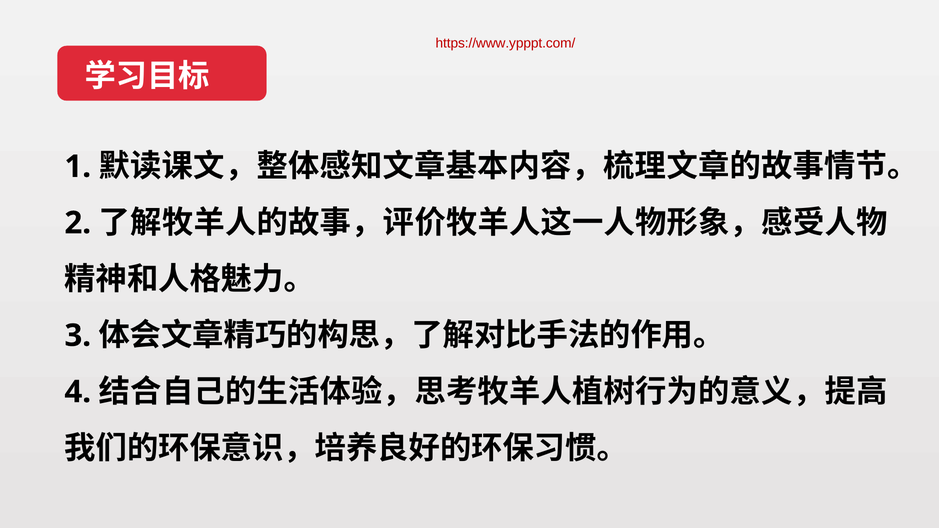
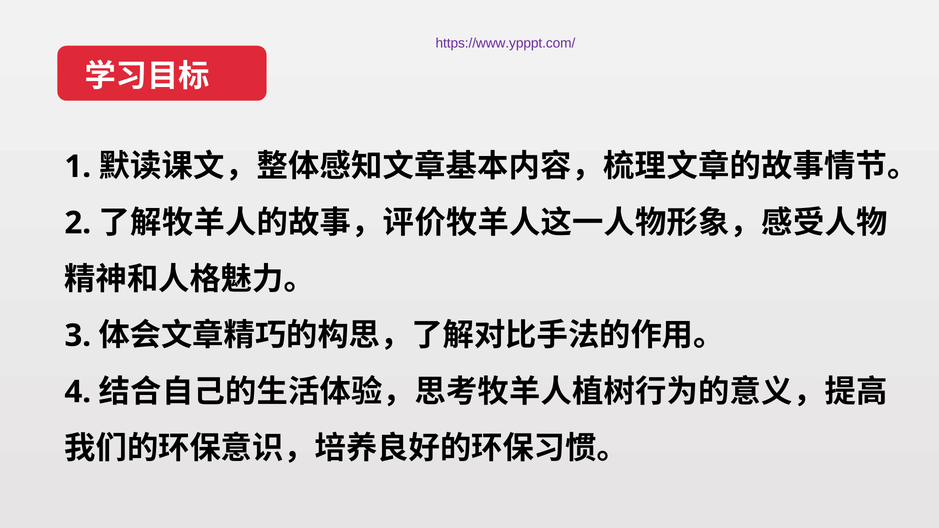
https://www.ypppt.com/ colour: red -> purple
